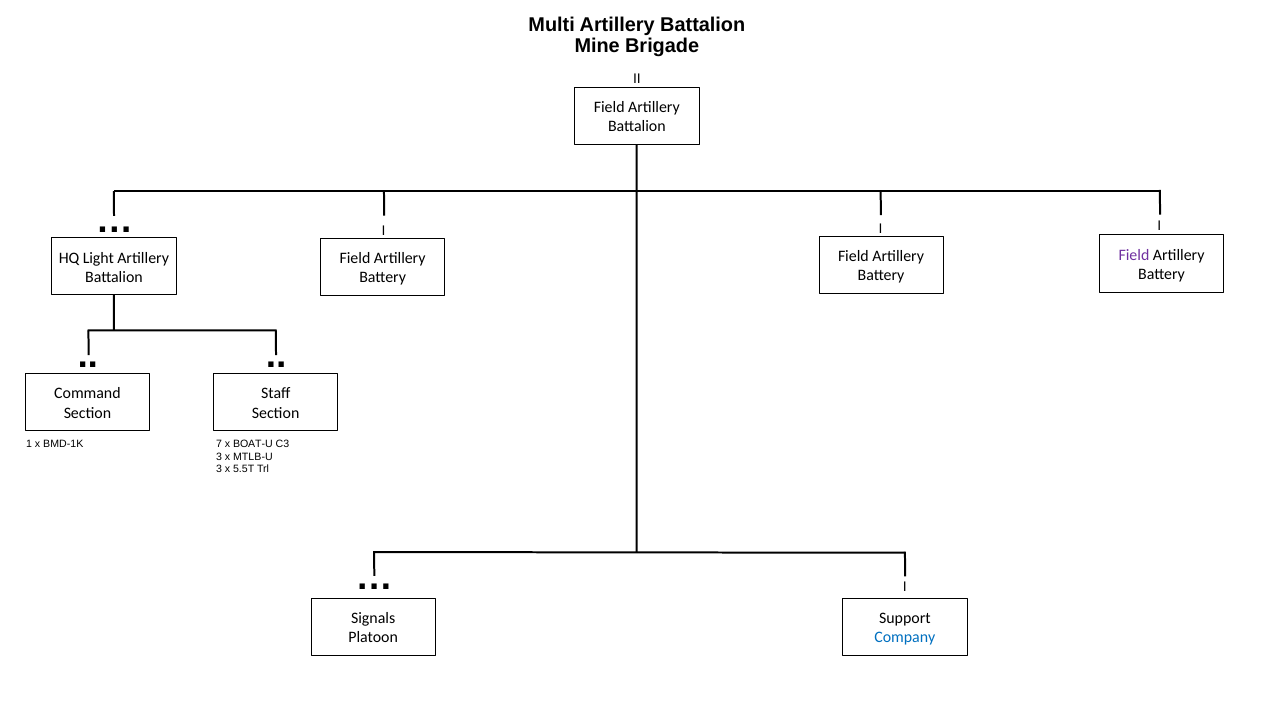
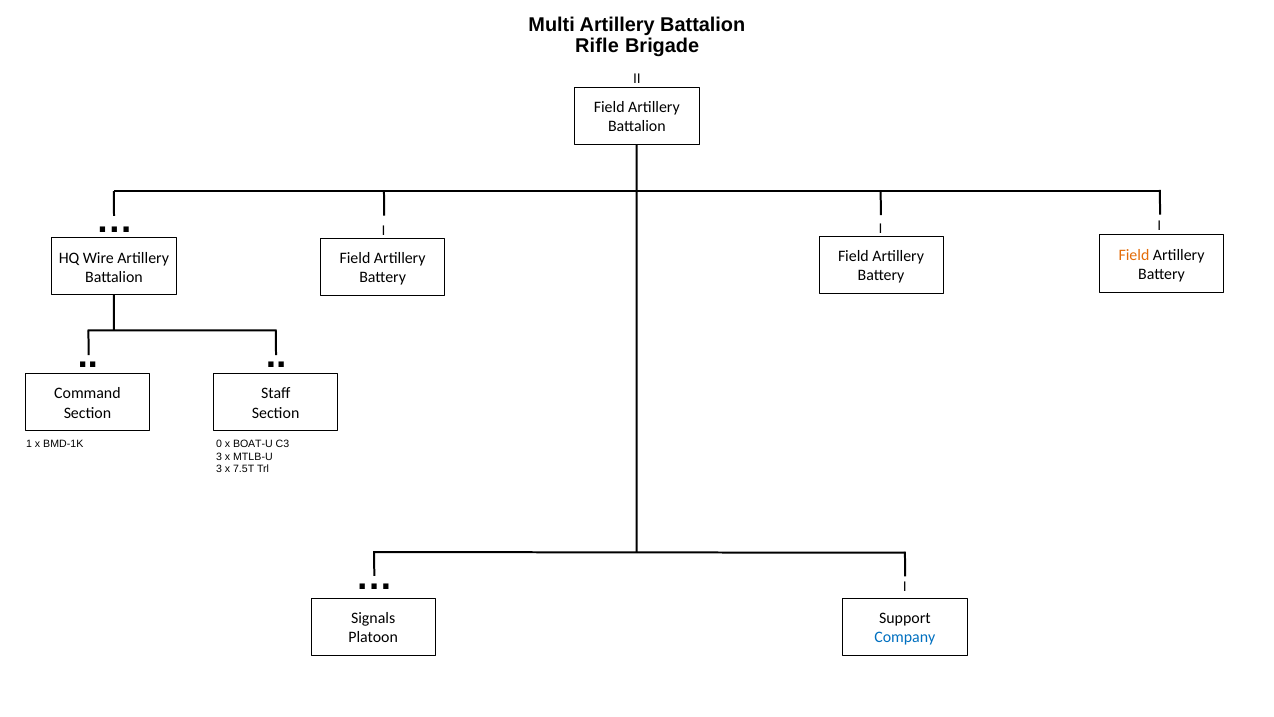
Mine: Mine -> Rifle
Field at (1134, 255) colour: purple -> orange
Light: Light -> Wire
7: 7 -> 0
5.5T: 5.5T -> 7.5T
